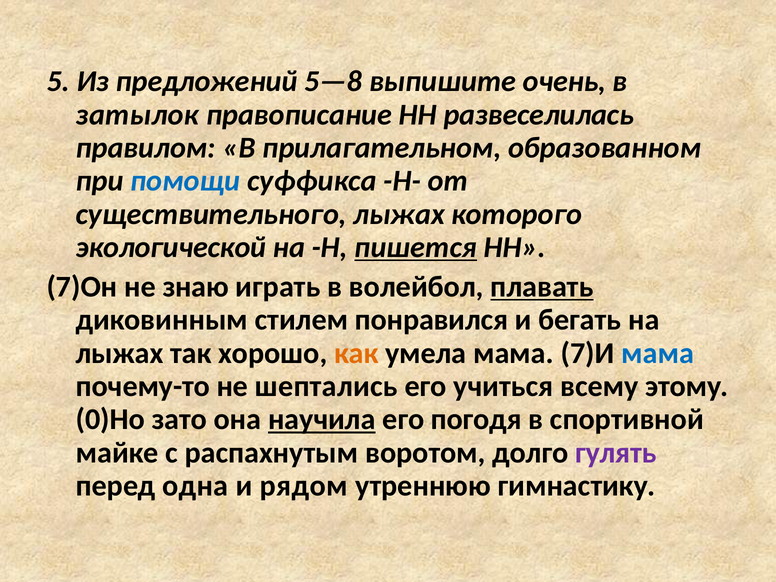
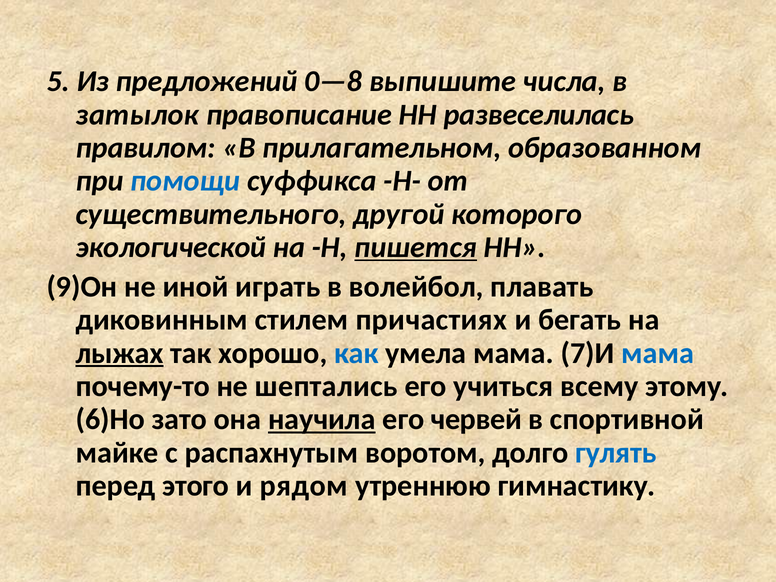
5—8: 5—8 -> 0—8
очень: очень -> числа
существительного лыжах: лыжах -> другой
7)Он: 7)Он -> 9)Он
знаю: знаю -> иной
плавать underline: present -> none
понравился: понравился -> причастиях
лыжах at (120, 353) underline: none -> present
как colour: orange -> blue
0)Но: 0)Но -> 6)Но
погодя: погодя -> червей
гулять colour: purple -> blue
одна: одна -> этого
